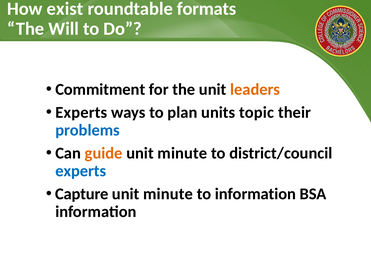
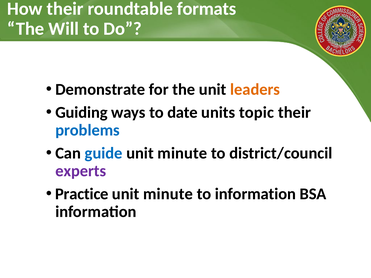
How exist: exist -> their
Commitment: Commitment -> Demonstrate
Experts at (81, 112): Experts -> Guiding
plan: plan -> date
guide colour: orange -> blue
experts at (81, 171) colour: blue -> purple
Capture: Capture -> Practice
